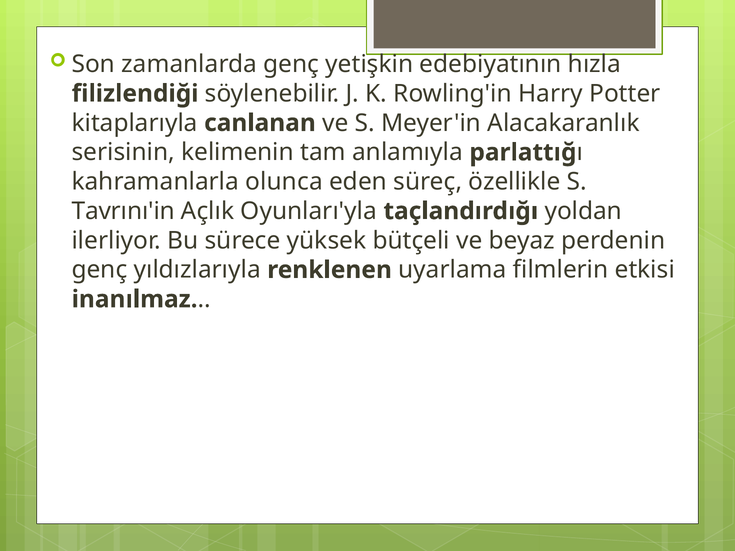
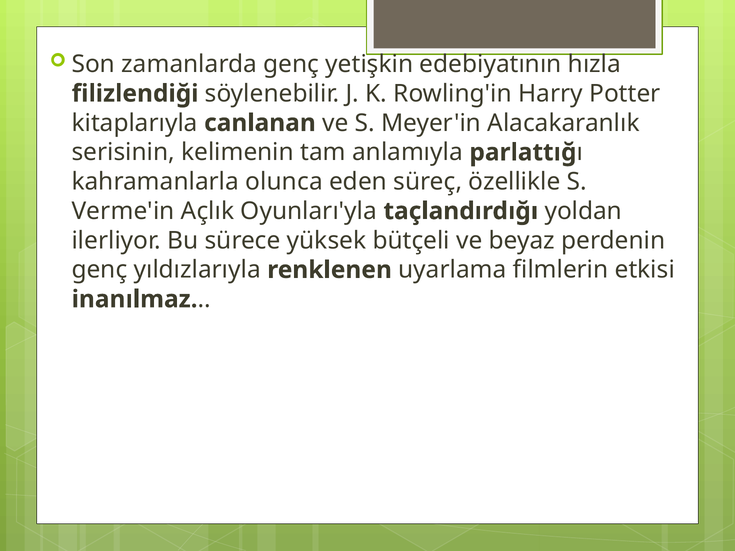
Tavrını'in: Tavrını'in -> Verme'in
